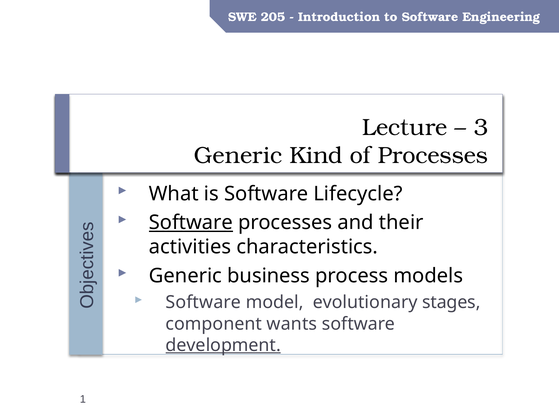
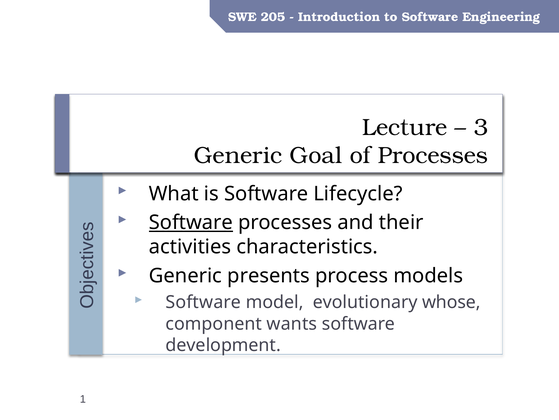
Kind: Kind -> Goal
business: business -> presents
stages: stages -> whose
development underline: present -> none
